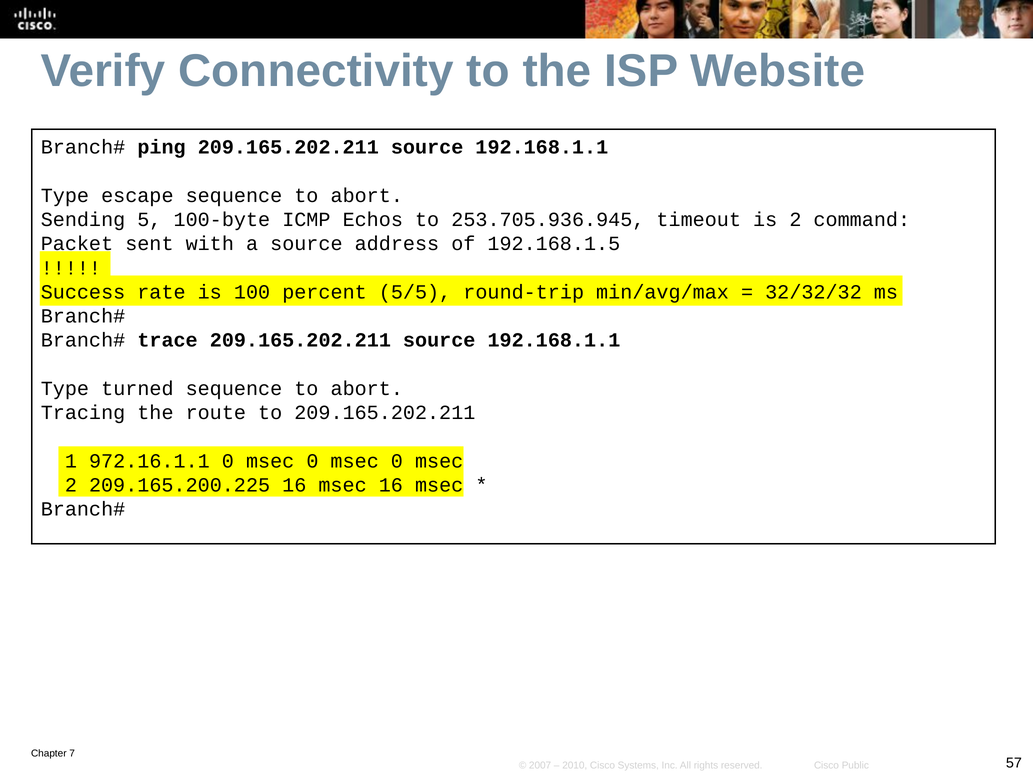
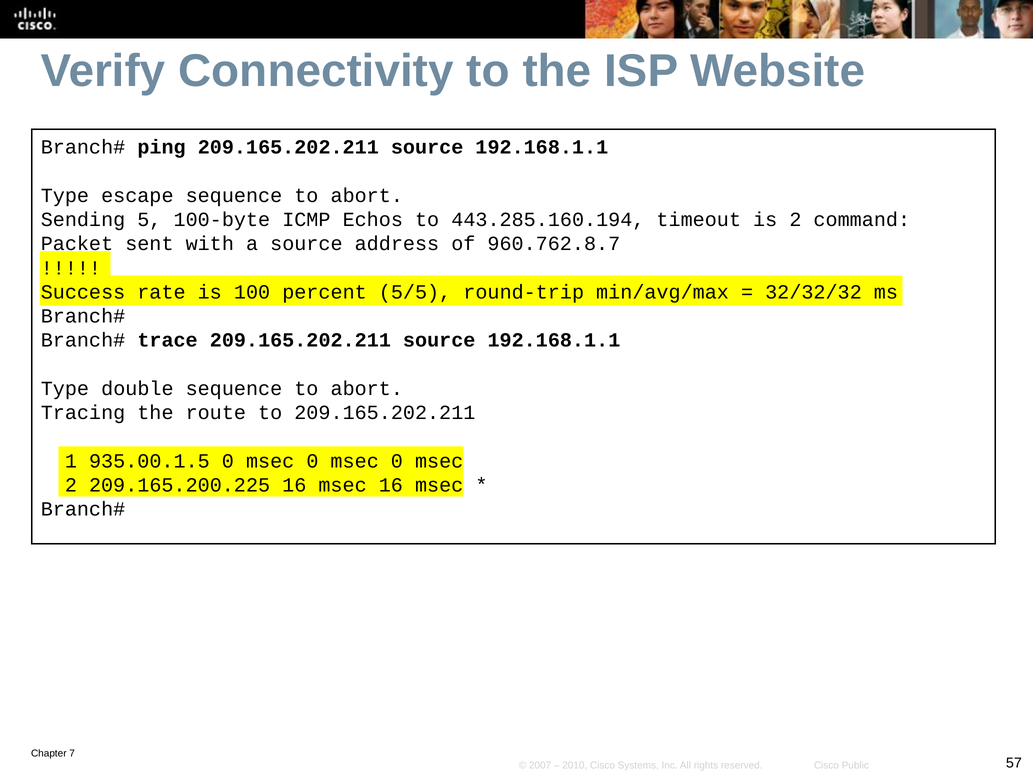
253.705.936.945: 253.705.936.945 -> 443.285.160.194
192.168.1.5: 192.168.1.5 -> 960.762.8.7
turned: turned -> double
972.16.1.1: 972.16.1.1 -> 935.00.1.5
